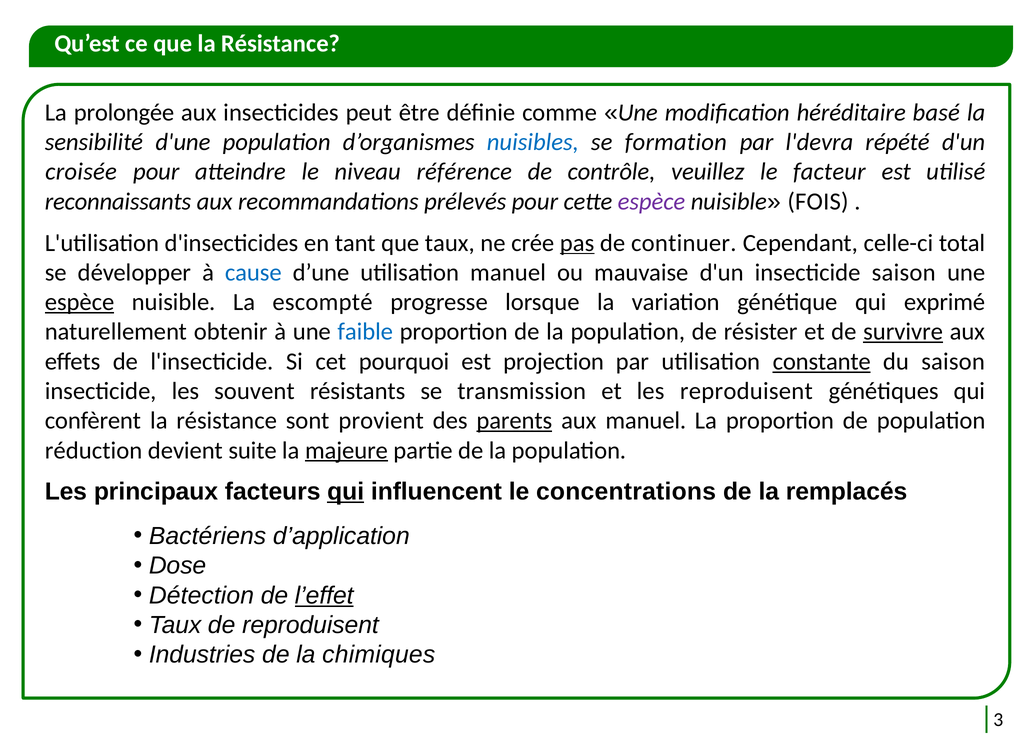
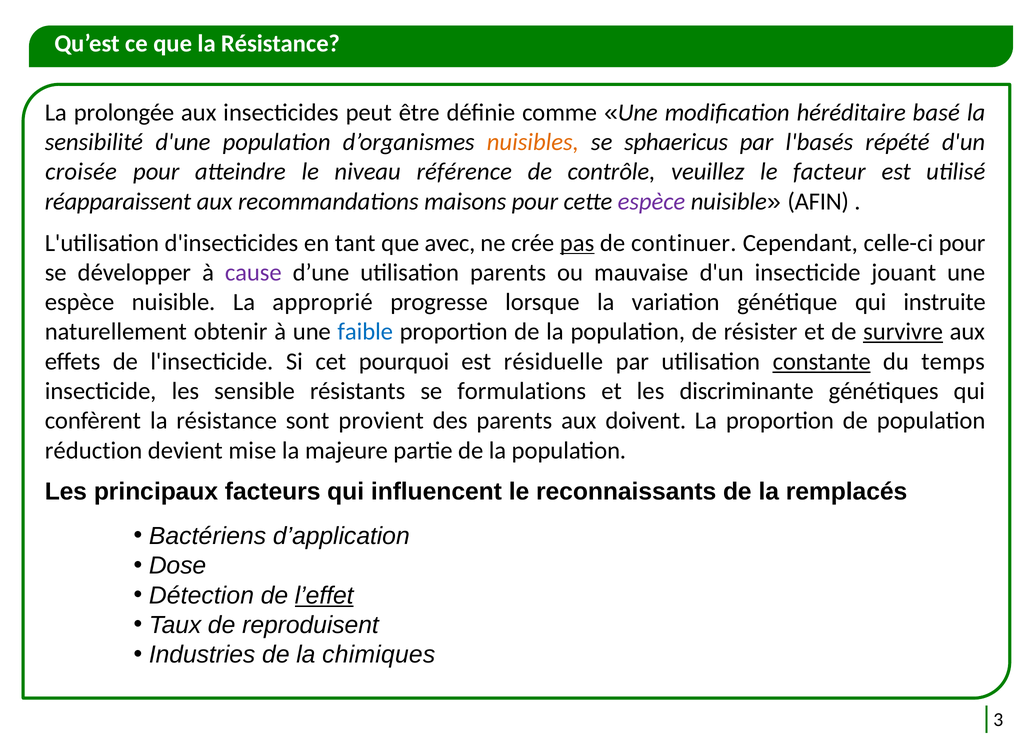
nuisibles colour: blue -> orange
formation: formation -> sphaericus
l'devra: l'devra -> l'basés
reconnaissants: reconnaissants -> réapparaissent
prélevés: prélevés -> maisons
FOIS: FOIS -> AFIN
que taux: taux -> avec
celle-ci total: total -> pour
cause colour: blue -> purple
utilisation manuel: manuel -> parents
insecticide saison: saison -> jouant
espèce at (80, 302) underline: present -> none
escompté: escompté -> approprié
exprimé: exprimé -> instruite
projection: projection -> résiduelle
du saison: saison -> temps
souvent: souvent -> sensible
transmission: transmission -> formulations
les reproduisent: reproduisent -> discriminante
parents at (514, 421) underline: present -> none
aux manuel: manuel -> doivent
suite: suite -> mise
majeure underline: present -> none
qui at (346, 492) underline: present -> none
concentrations: concentrations -> reconnaissants
